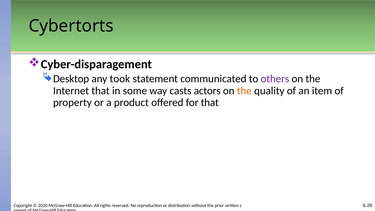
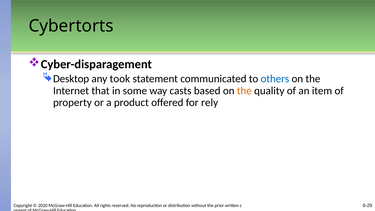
others colour: purple -> blue
actors: actors -> based
for that: that -> rely
